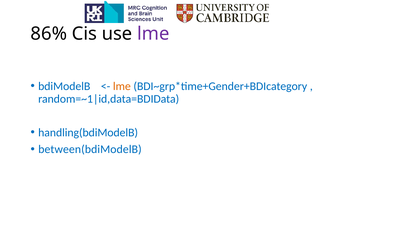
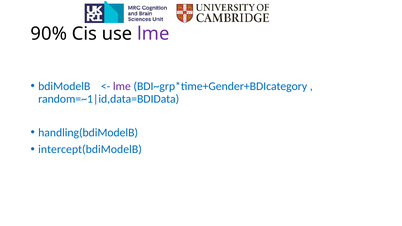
86%: 86% -> 90%
lme at (122, 86) colour: orange -> purple
between(bdiModelB: between(bdiModelB -> intercept(bdiModelB
